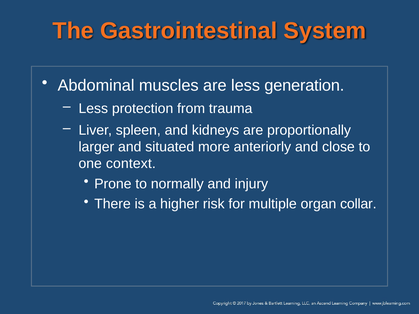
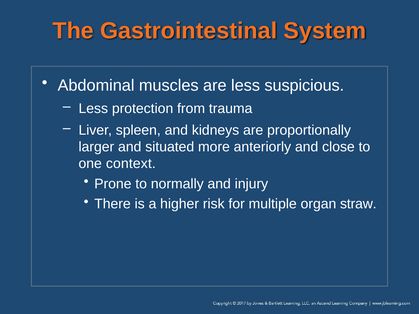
generation: generation -> suspicious
collar: collar -> straw
